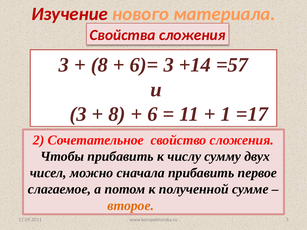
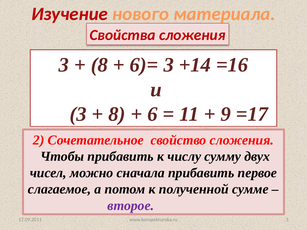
=57: =57 -> =16
1: 1 -> 9
второе colour: orange -> purple
